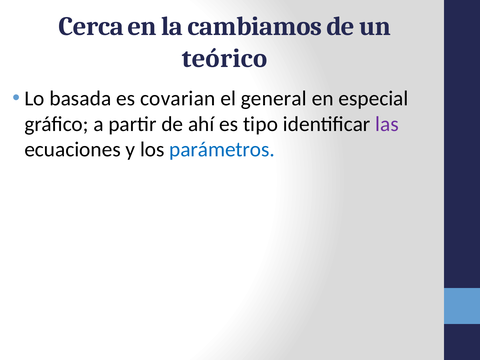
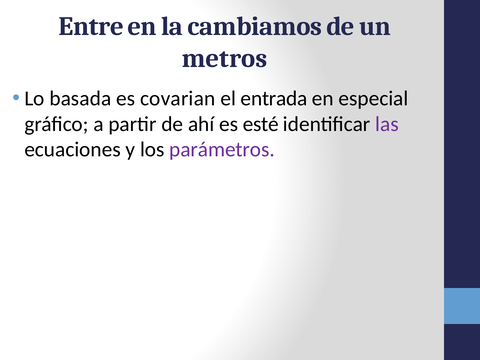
Cerca: Cerca -> Entre
teórico: teórico -> metros
general: general -> entrada
tipo: tipo -> esté
parámetros colour: blue -> purple
